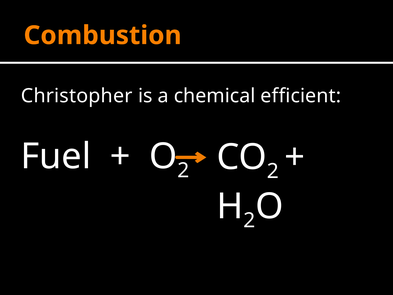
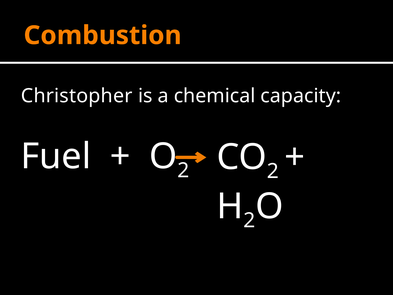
efficient: efficient -> capacity
